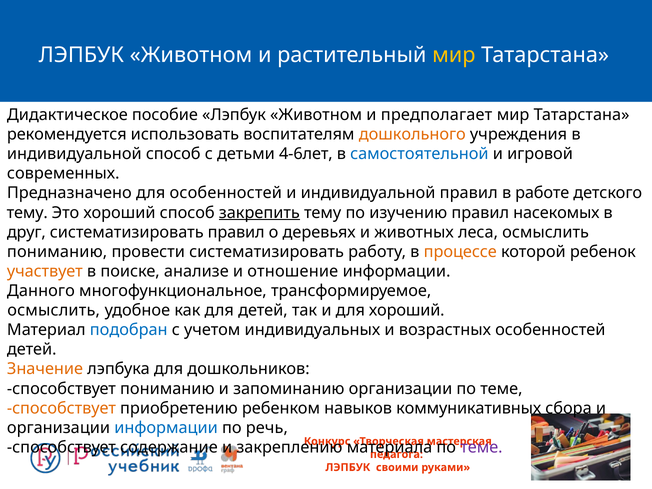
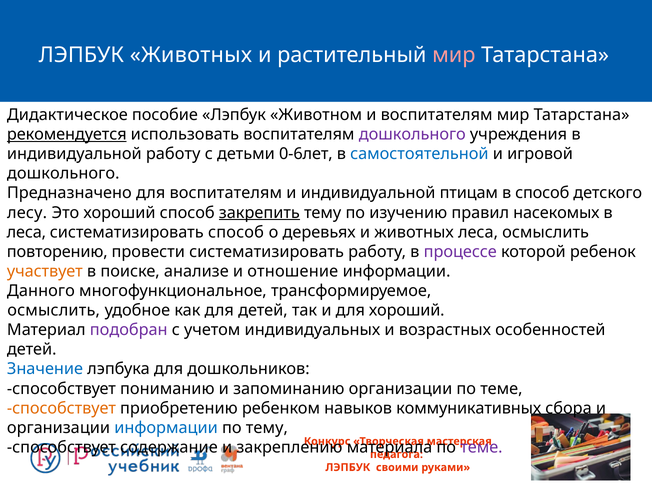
Животном at (191, 55): Животном -> Животных
мир at (454, 55) colour: yellow -> pink
и предполагает: предполагает -> воспитателям
рекомендуется underline: none -> present
дошкольного at (412, 134) colour: orange -> purple
индивидуальной способ: способ -> работу
4-6лет: 4-6лет -> 0-6лет
современных at (63, 174): современных -> дошкольного
для особенностей: особенностей -> воспитателям
индивидуальной правил: правил -> птицам
в работе: работе -> способ
тему at (27, 213): тему -> лесу
друг at (26, 232): друг -> леса
систематизировать правил: правил -> способ
пониманию at (57, 252): пониманию -> повторению
процессе colour: orange -> purple
подобран colour: blue -> purple
Значение colour: orange -> blue
по речь: речь -> тему
